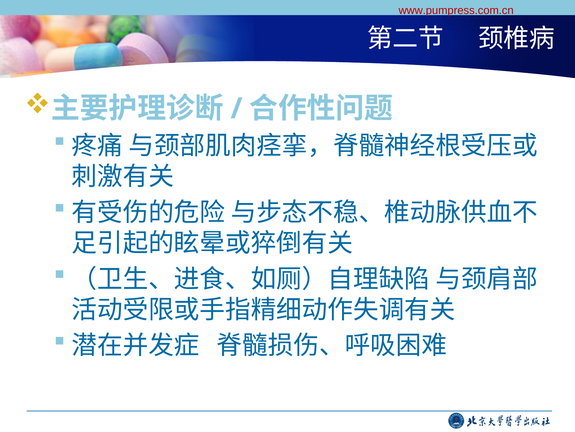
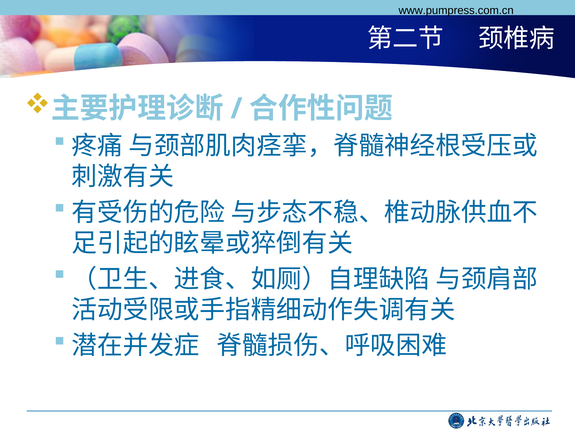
www.pumpress.com.cn colour: red -> black
